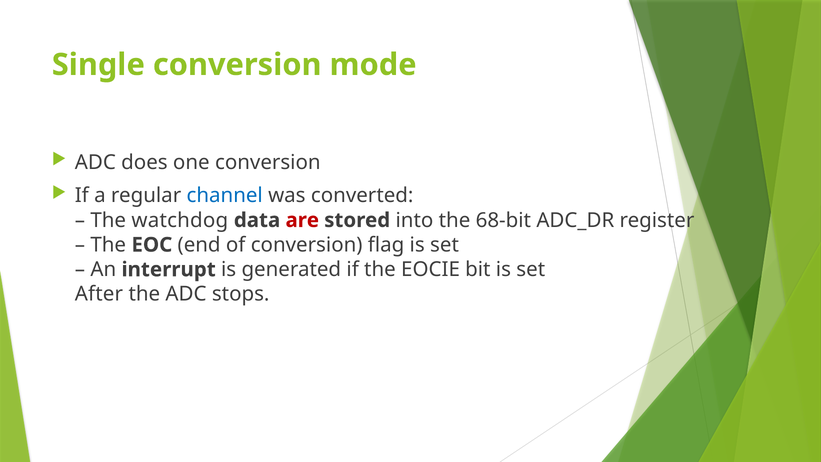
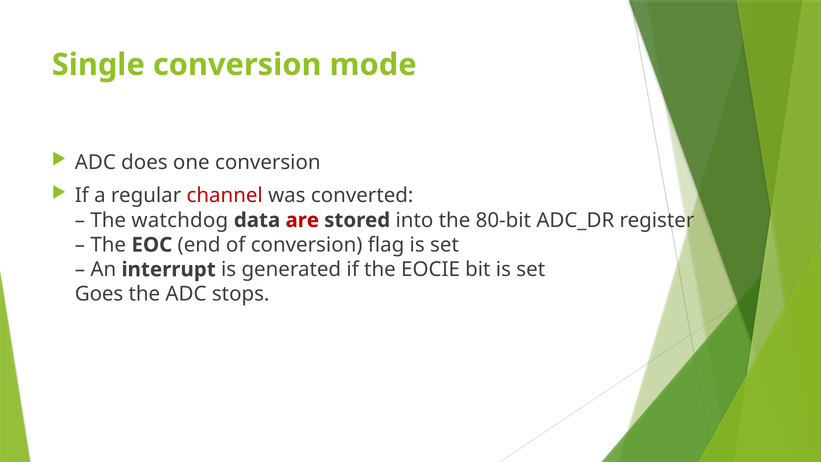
channel colour: blue -> red
68-bit: 68-bit -> 80-bit
After: After -> Goes
